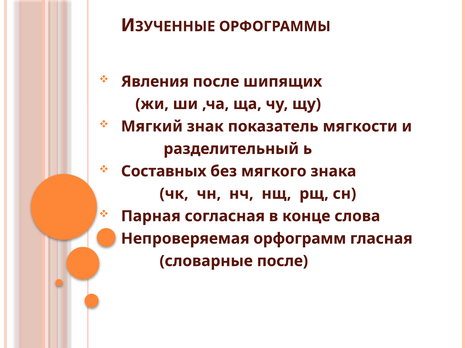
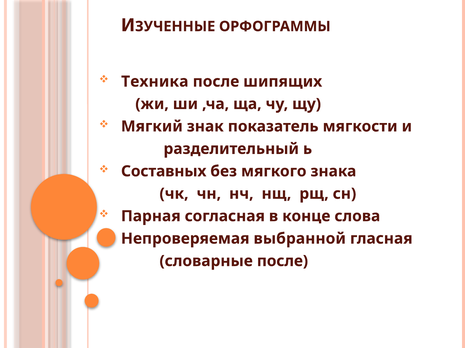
Явления: Явления -> Техника
орфограмм: орфограмм -> выбранной
